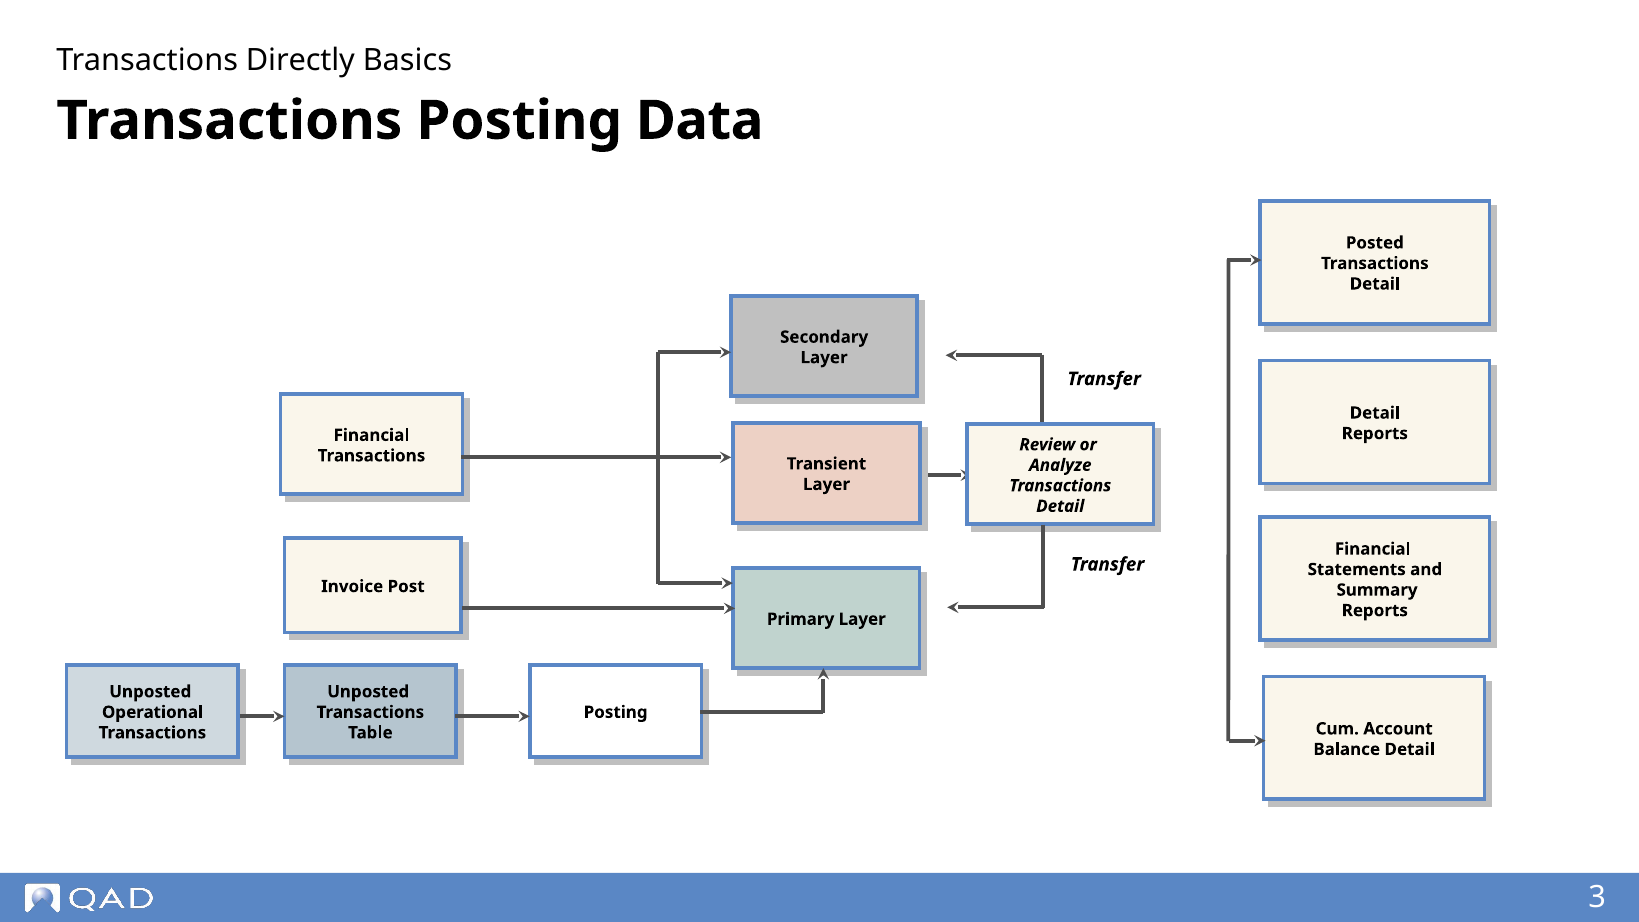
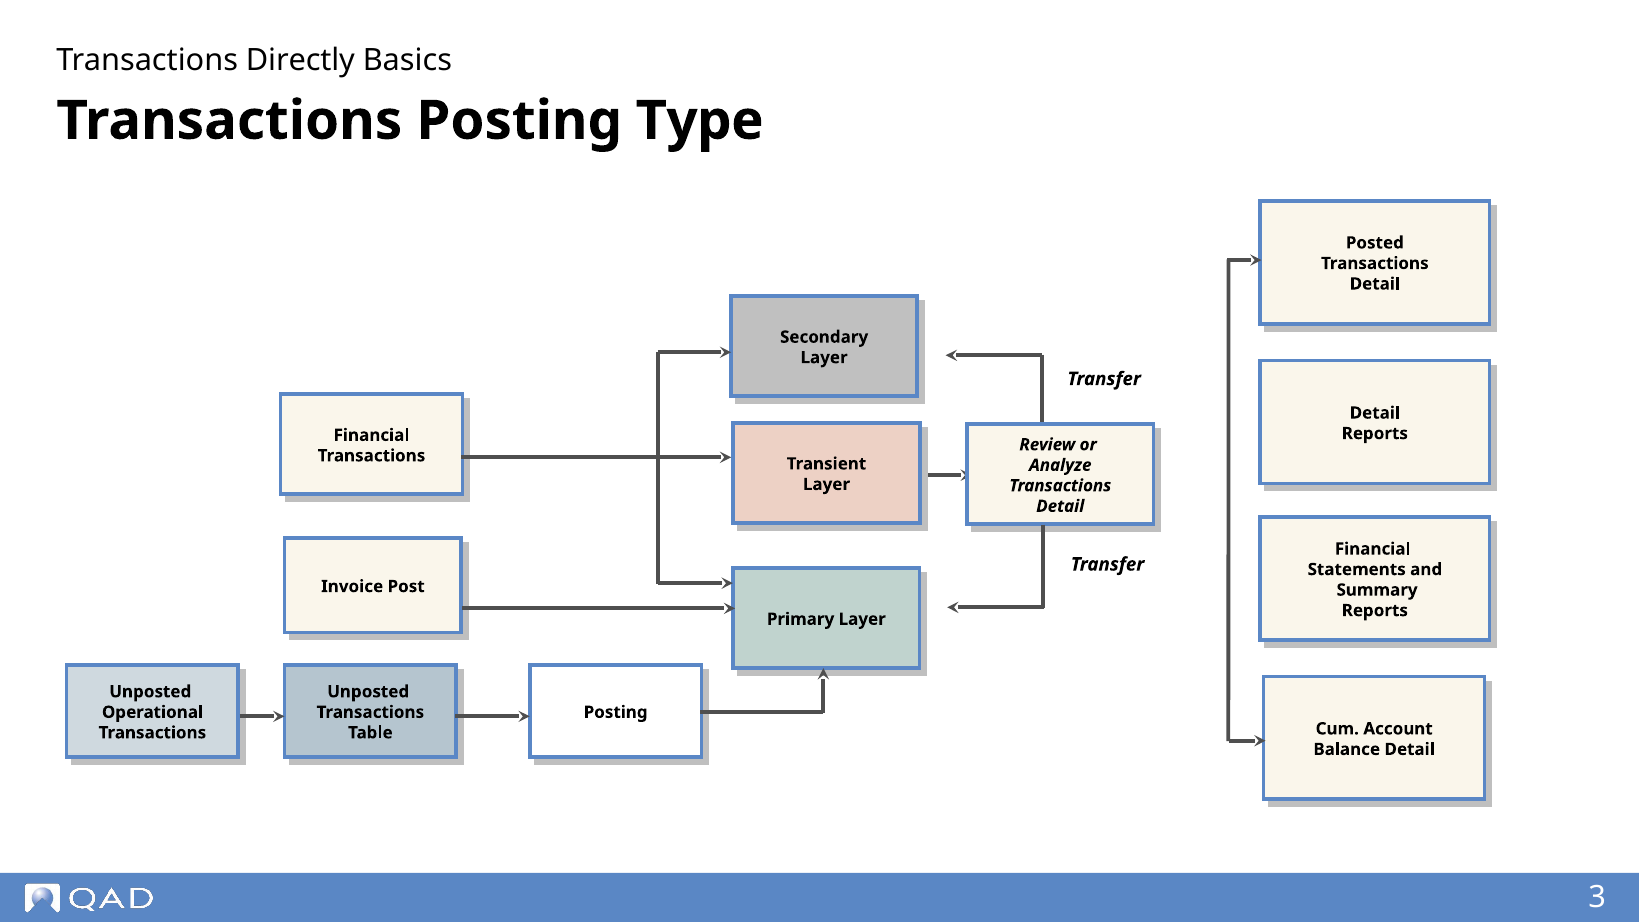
Data: Data -> Type
